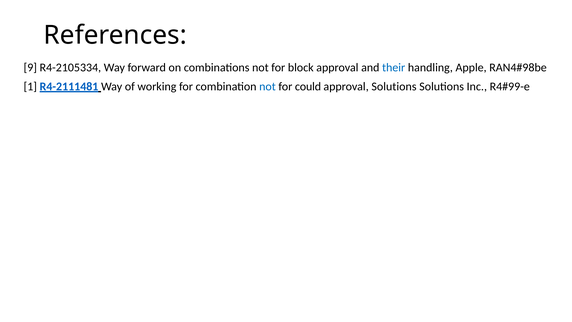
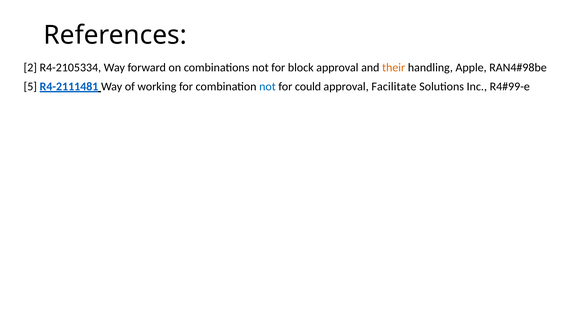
9: 9 -> 2
their colour: blue -> orange
1: 1 -> 5
approval Solutions: Solutions -> Facilitate
